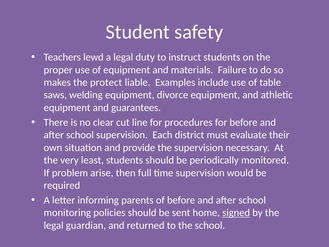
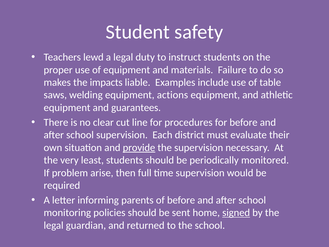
protect: protect -> impacts
divorce: divorce -> actions
provide underline: none -> present
